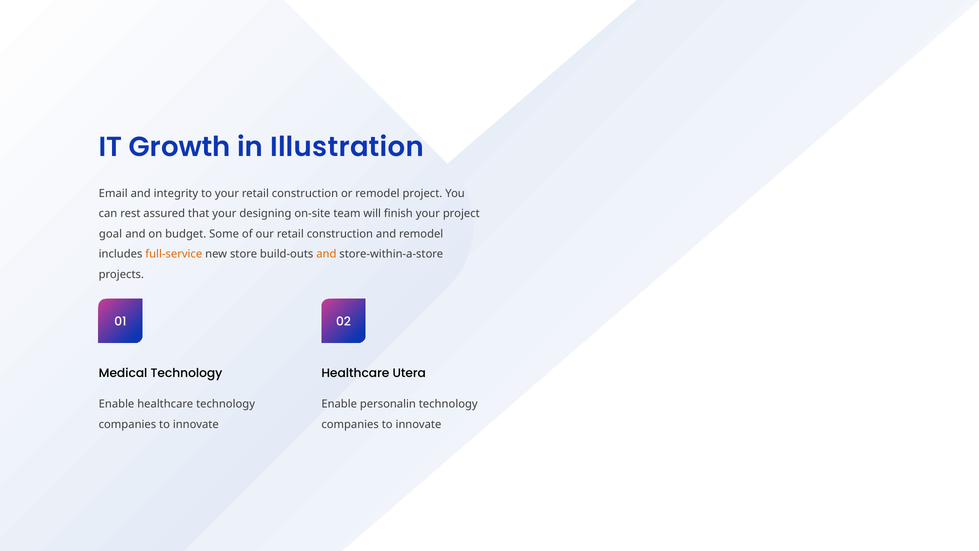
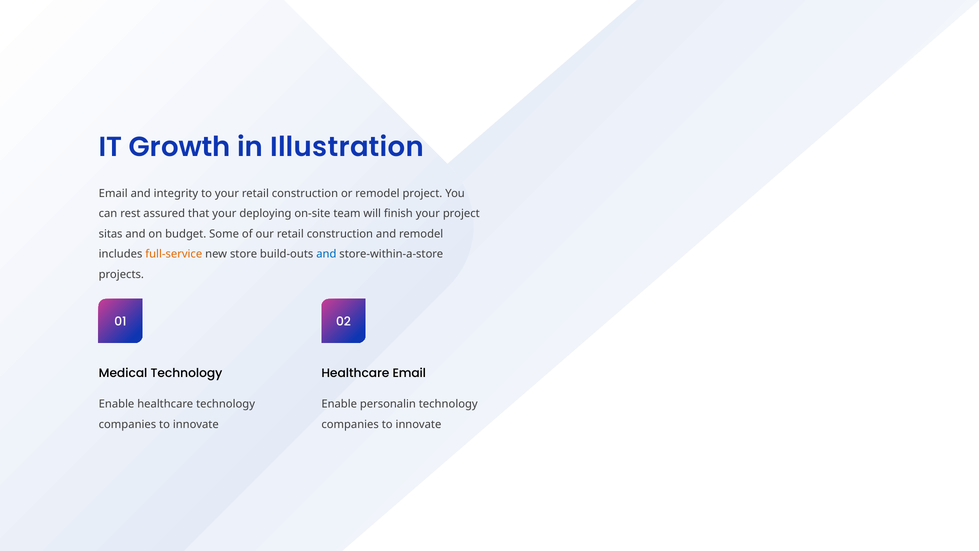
designing: designing -> deploying
goal: goal -> sitas
and at (326, 254) colour: orange -> blue
Healthcare Utera: Utera -> Email
